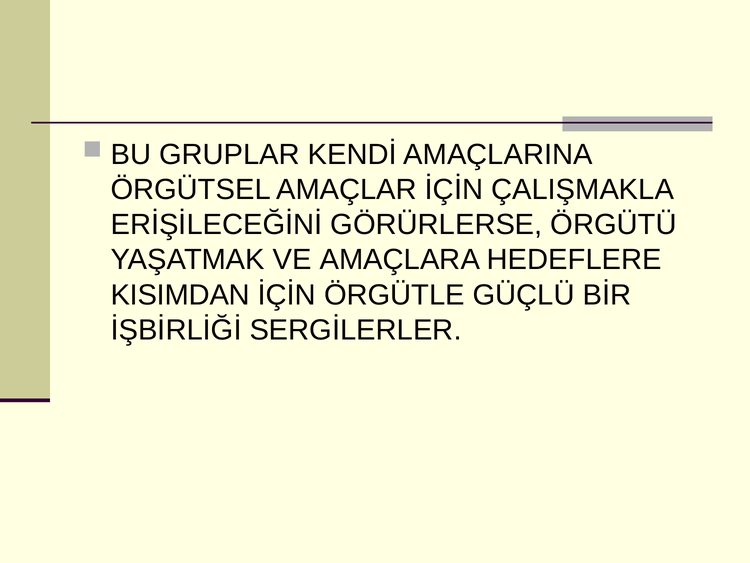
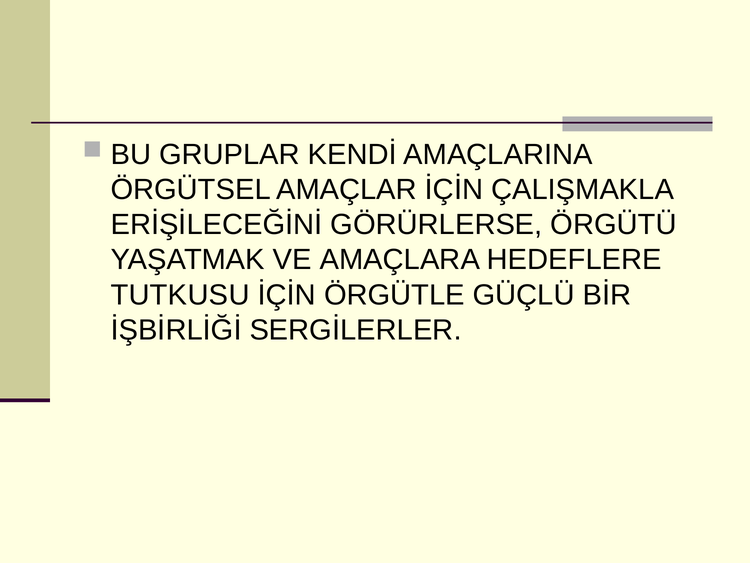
KISIMDAN: KISIMDAN -> TUTKUSU
